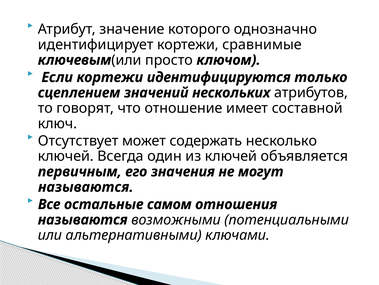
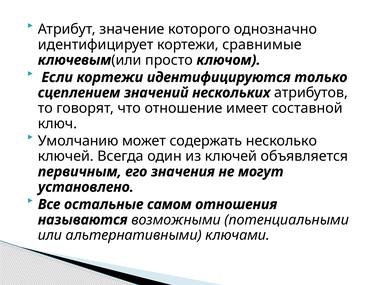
Отсутствует: Отсутствует -> Умолчанию
называются at (86, 187): называются -> установлено
